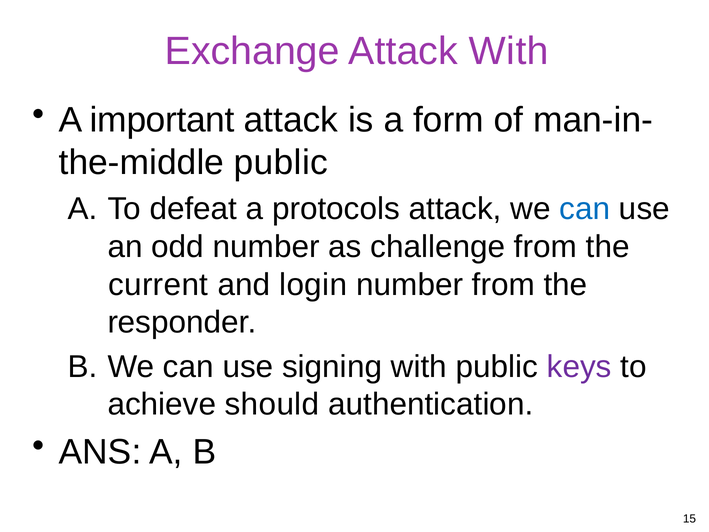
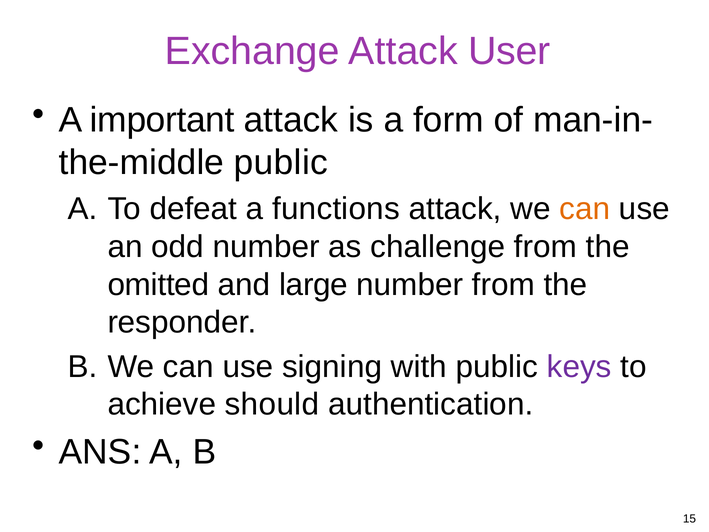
Attack With: With -> User
protocols: protocols -> functions
can at (585, 209) colour: blue -> orange
current: current -> omitted
login: login -> large
